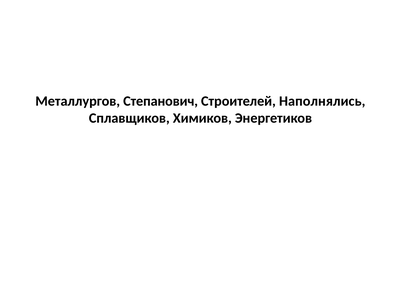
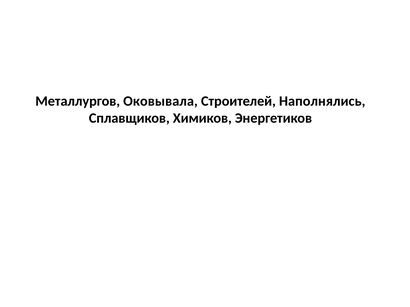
Степанович: Степанович -> Оковывала
